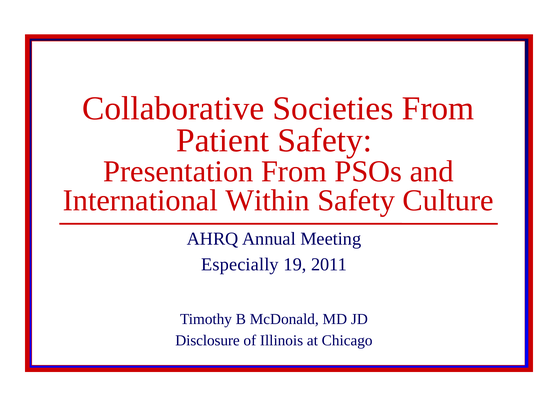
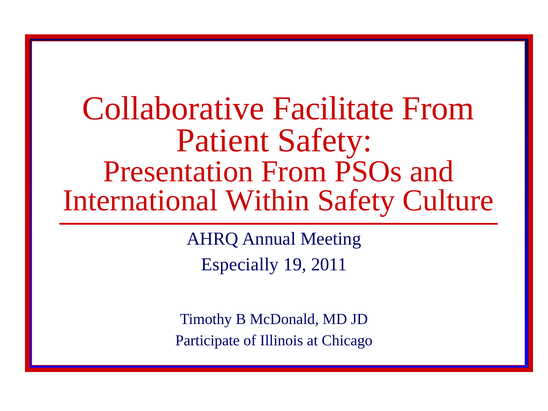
Societies: Societies -> Facilitate
Disclosure: Disclosure -> Participate
